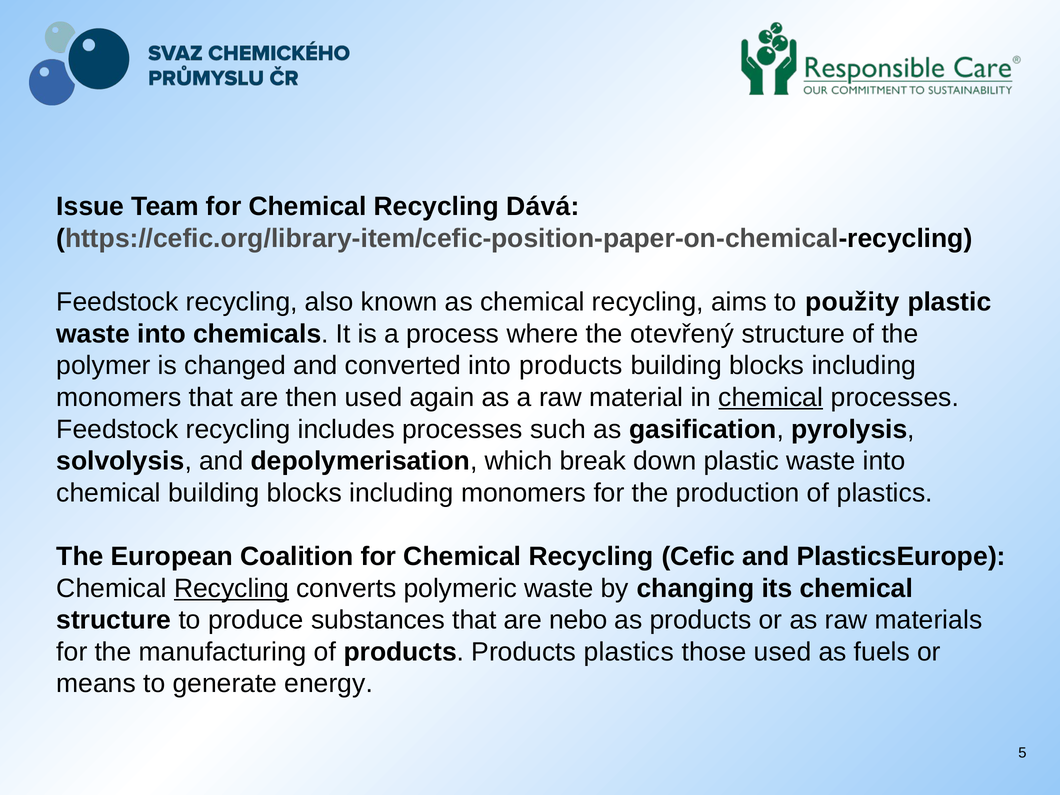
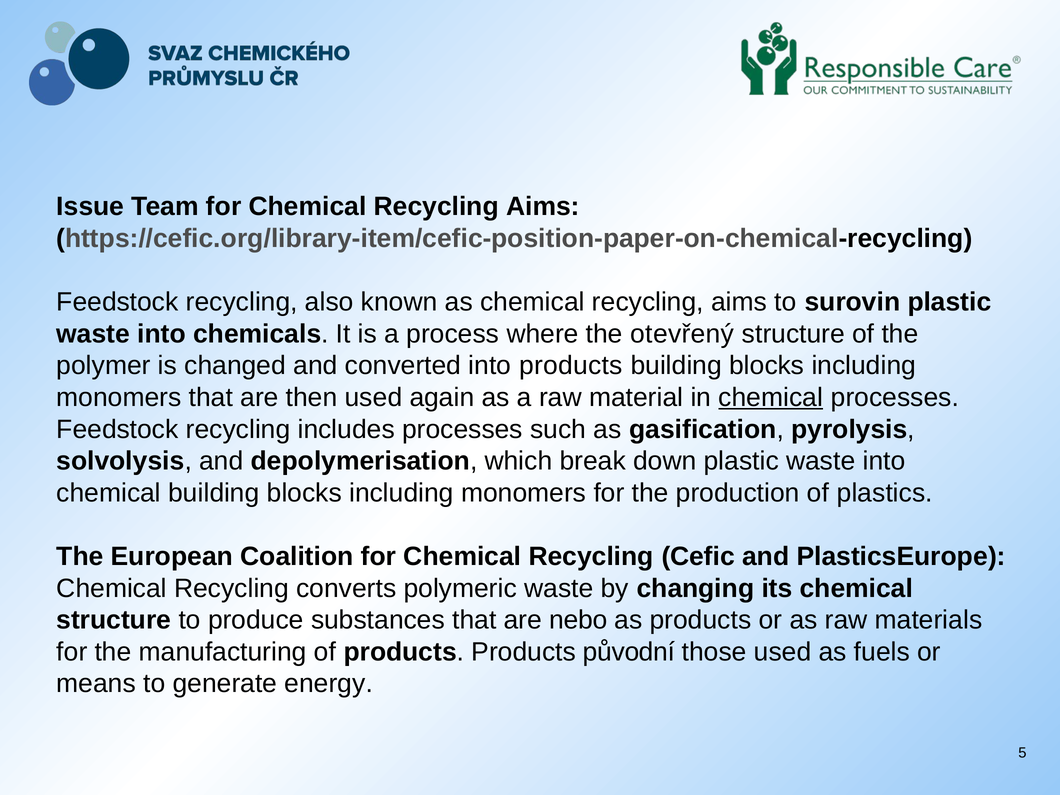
for Chemical Recycling Dává: Dává -> Aims
použity: použity -> surovin
Recycling at (231, 588) underline: present -> none
Products plastics: plastics -> původní
